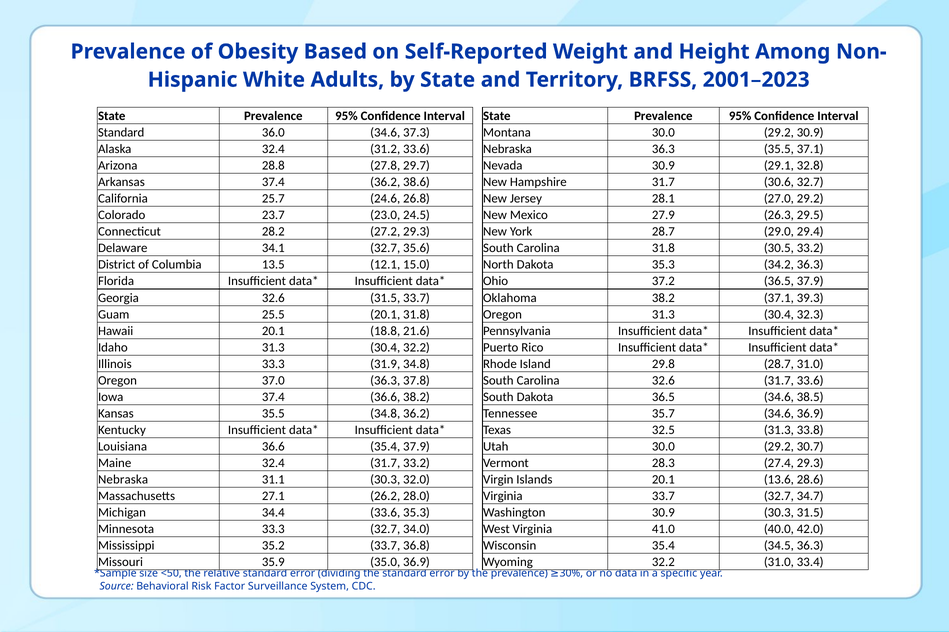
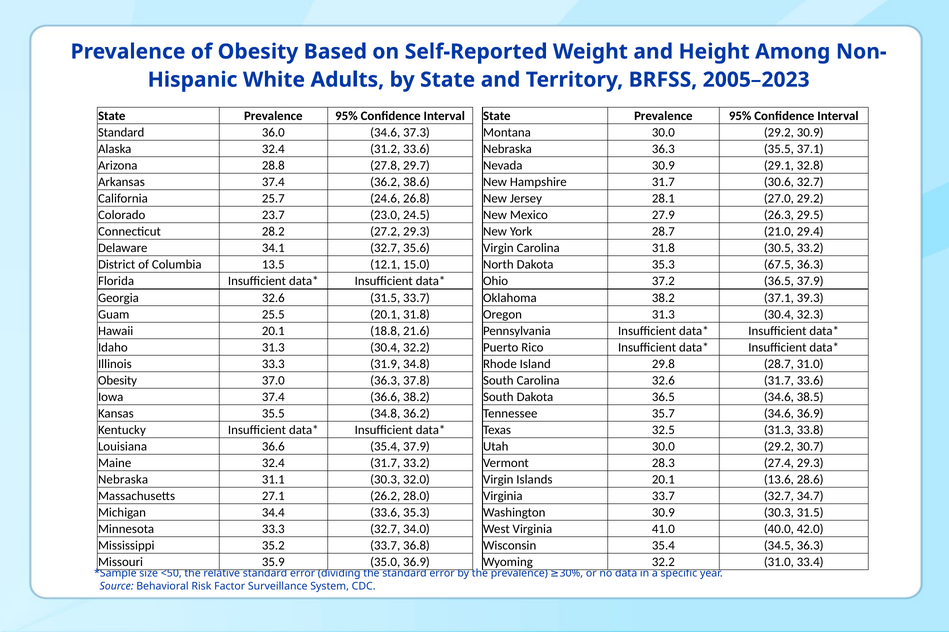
2001–2023: 2001–2023 -> 2005–2023
29.0: 29.0 -> 21.0
South at (498, 248): South -> Virgin
34.2: 34.2 -> 67.5
Oregon at (117, 381): Oregon -> Obesity
